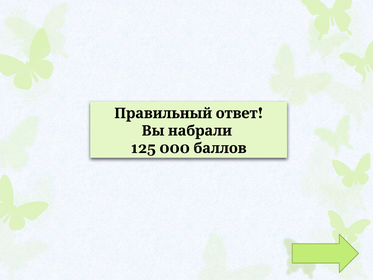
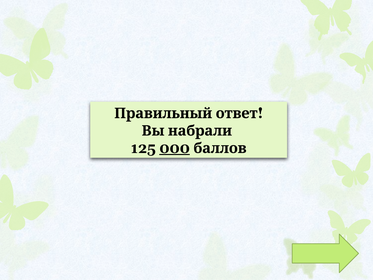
000 underline: none -> present
